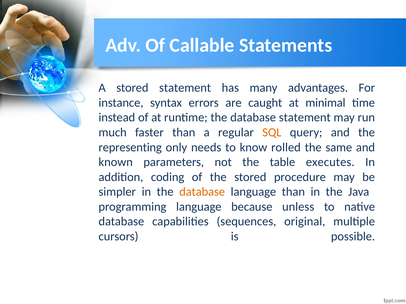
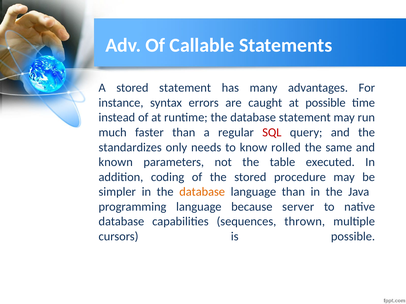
at minimal: minimal -> possible
SQL colour: orange -> red
representing: representing -> standardizes
executes: executes -> executed
unless: unless -> server
original: original -> thrown
